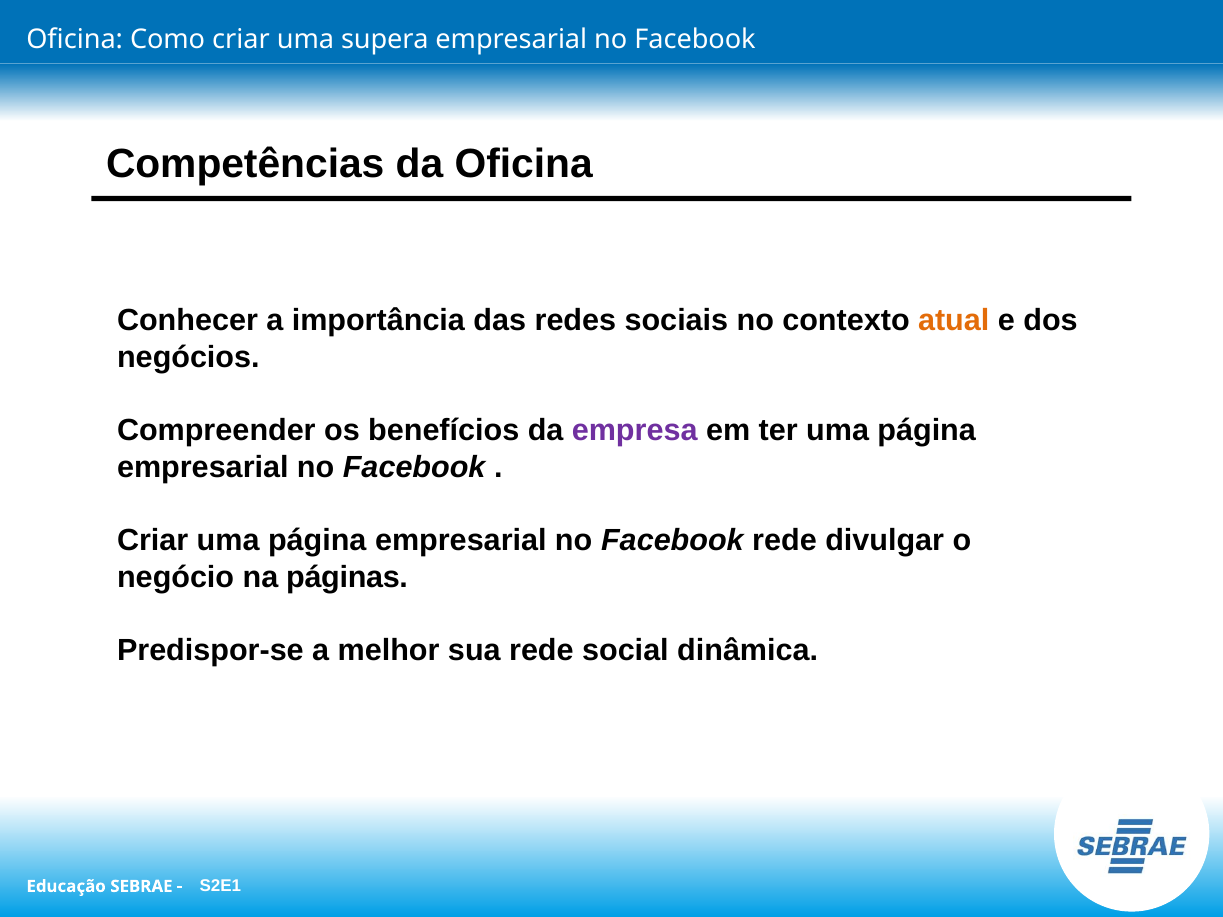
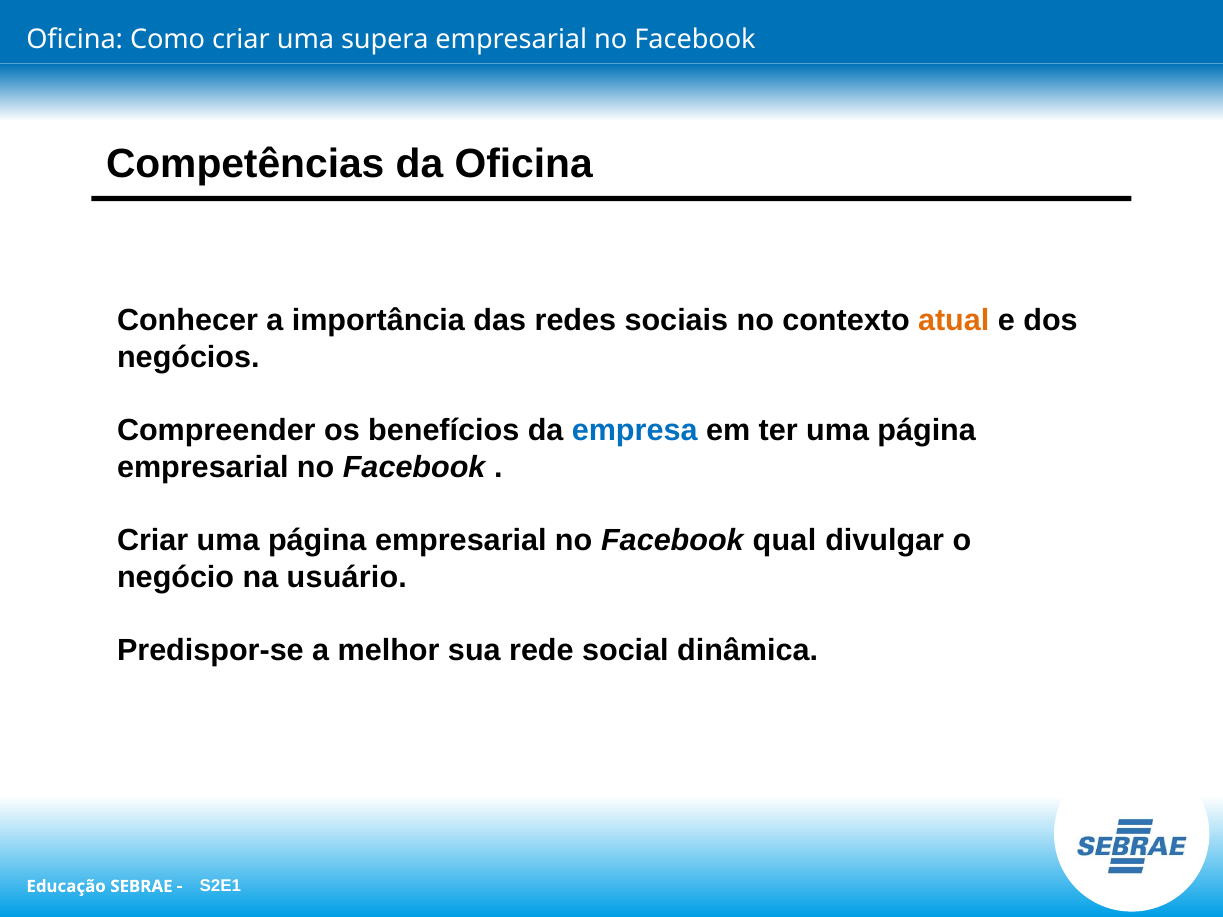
empresa colour: purple -> blue
Facebook rede: rede -> qual
páginas: páginas -> usuário
